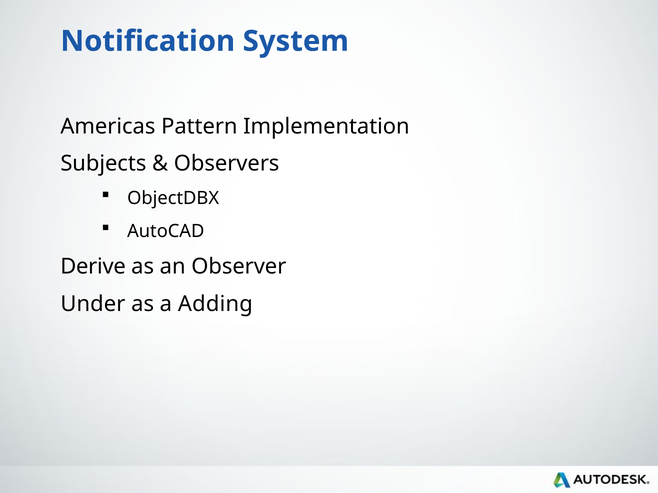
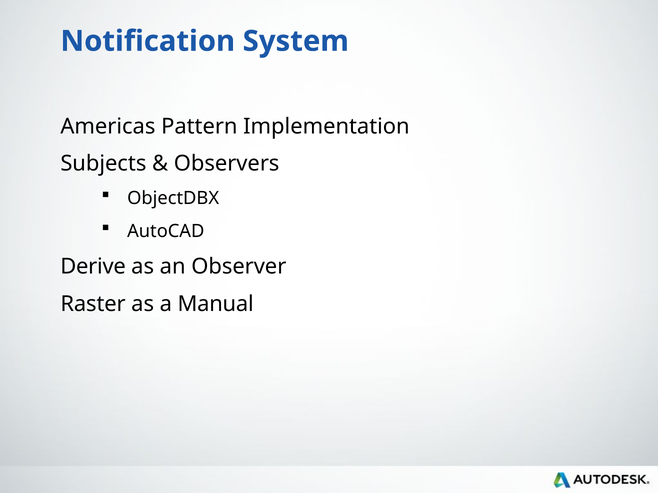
Under: Under -> Raster
Adding: Adding -> Manual
